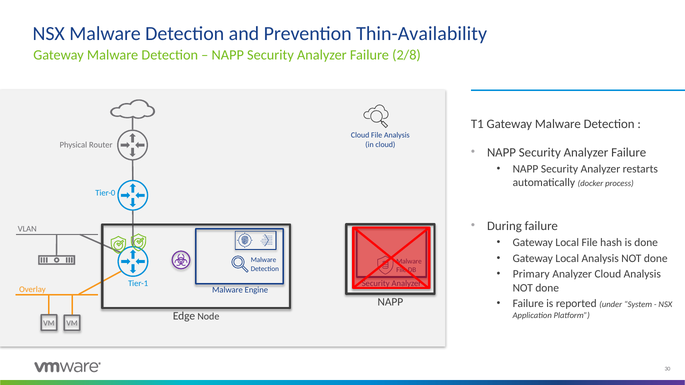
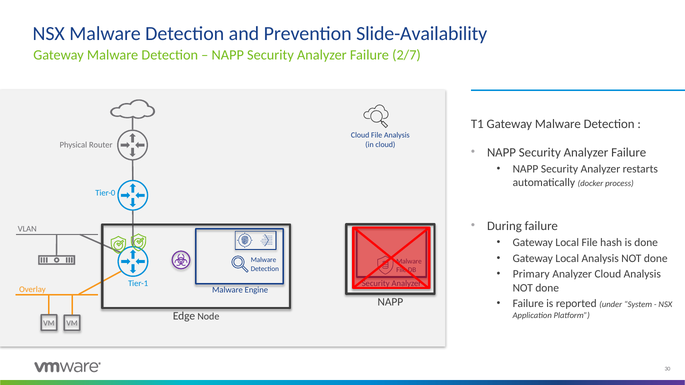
Thin-Availability: Thin-Availability -> Slide-Availability
2/8: 2/8 -> 2/7
